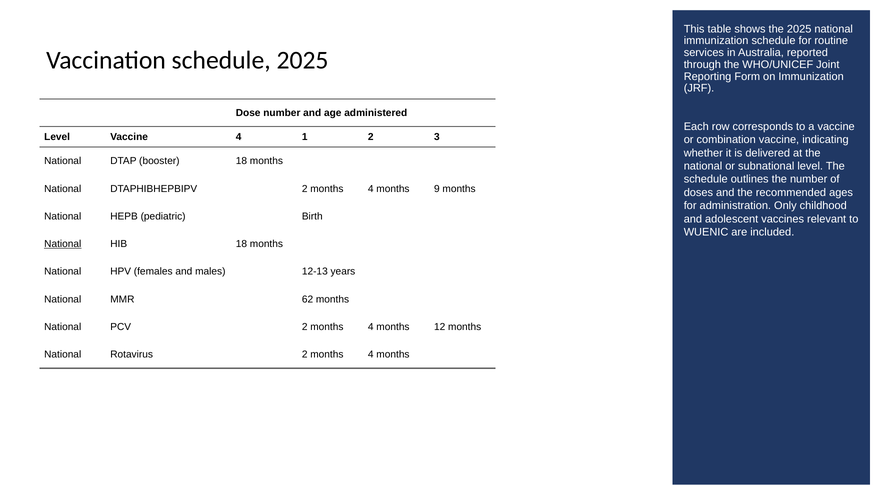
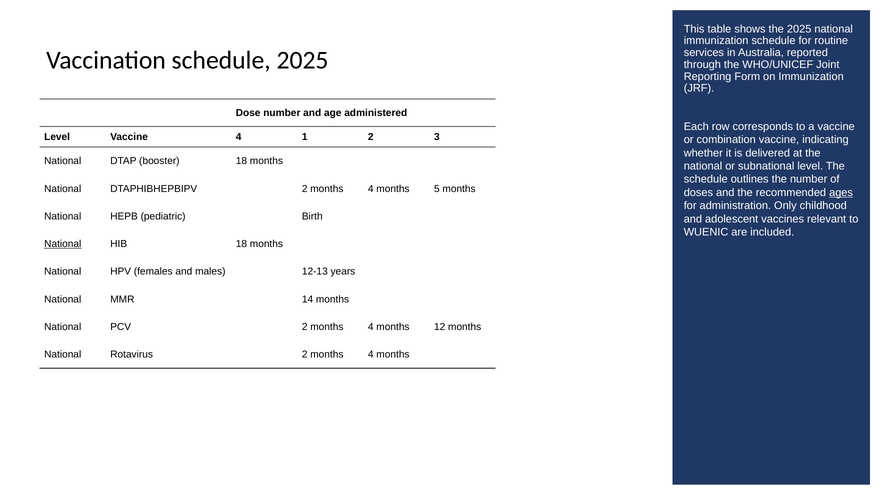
9: 9 -> 5
ages underline: none -> present
62: 62 -> 14
